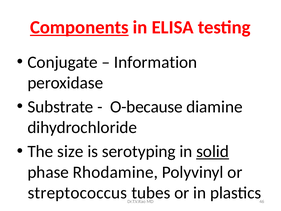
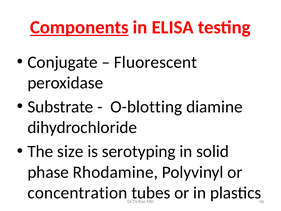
Information: Information -> Fluorescent
O-because: O-because -> O-blotting
solid underline: present -> none
streptococcus: streptococcus -> concentration
